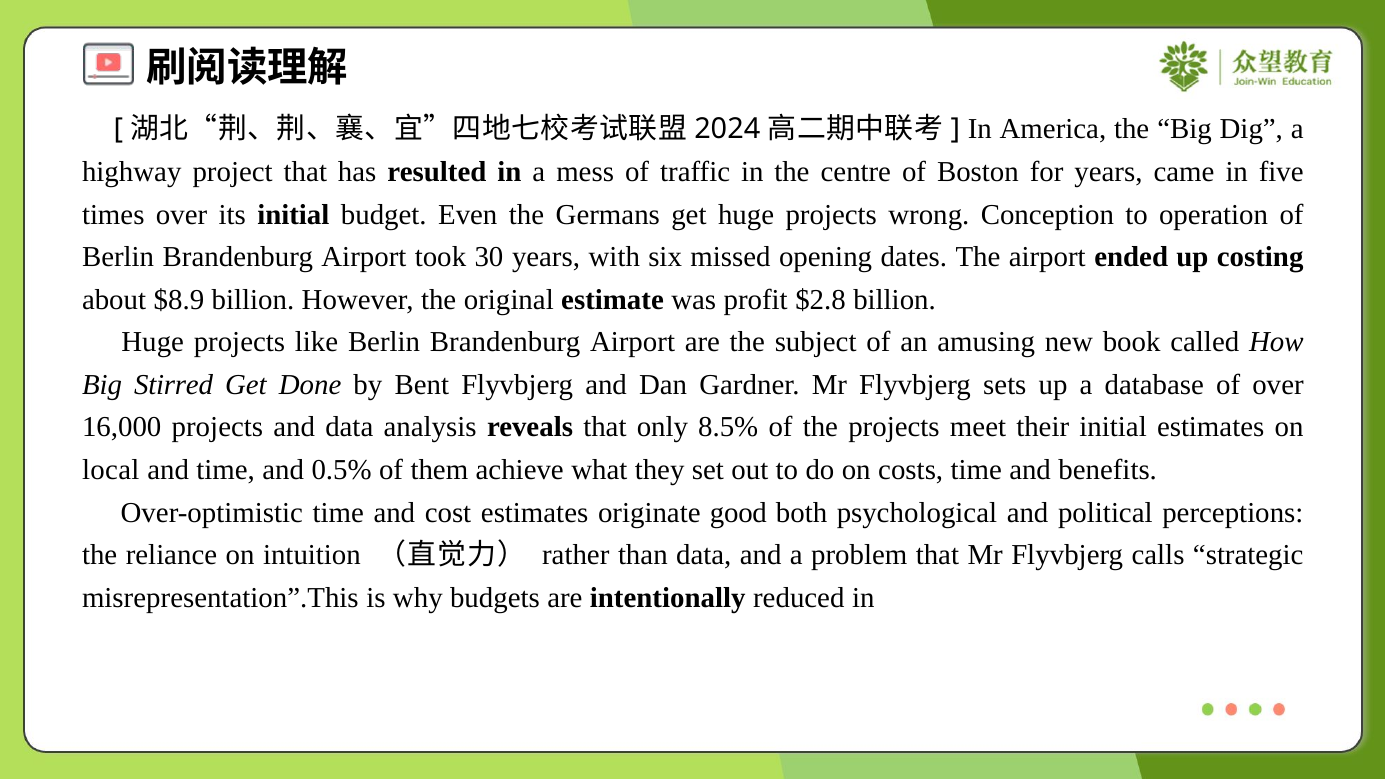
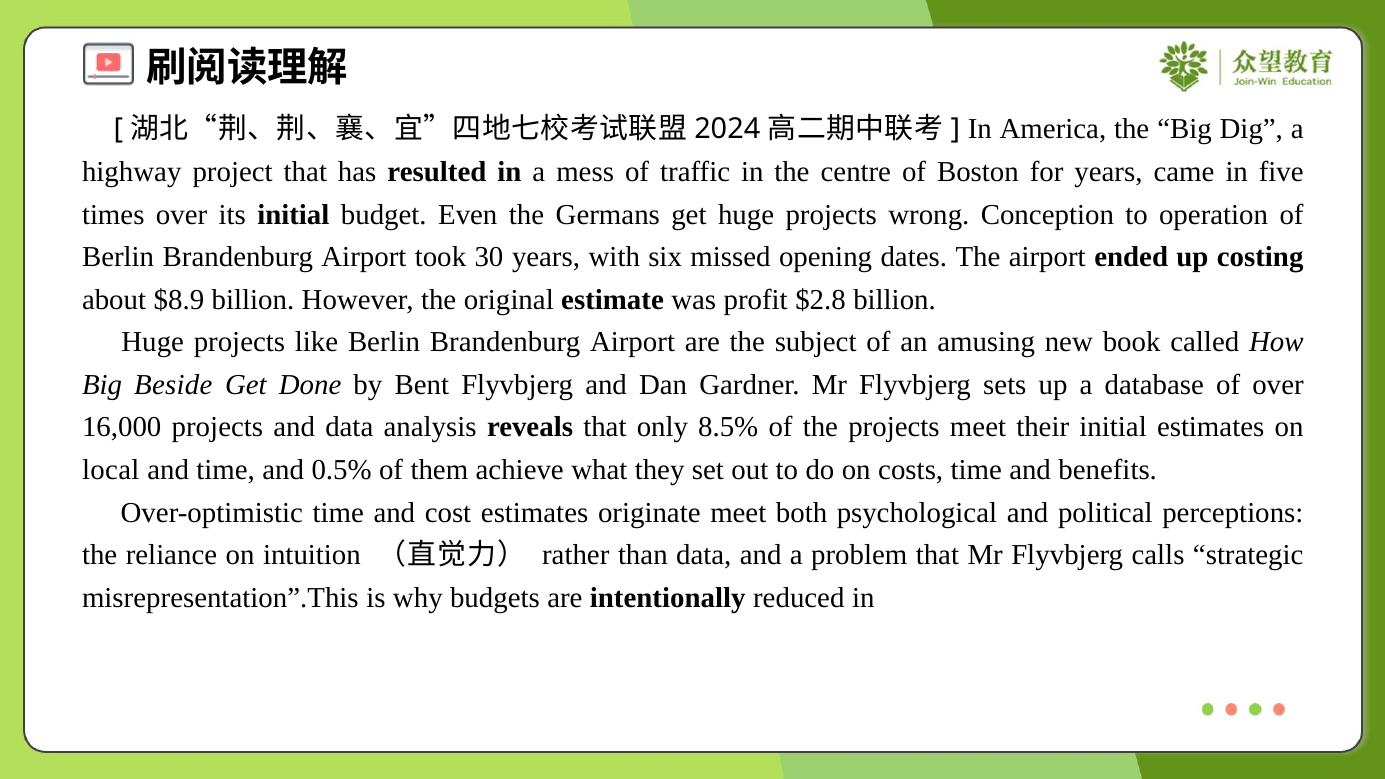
Stirred: Stirred -> Beside
originate good: good -> meet
